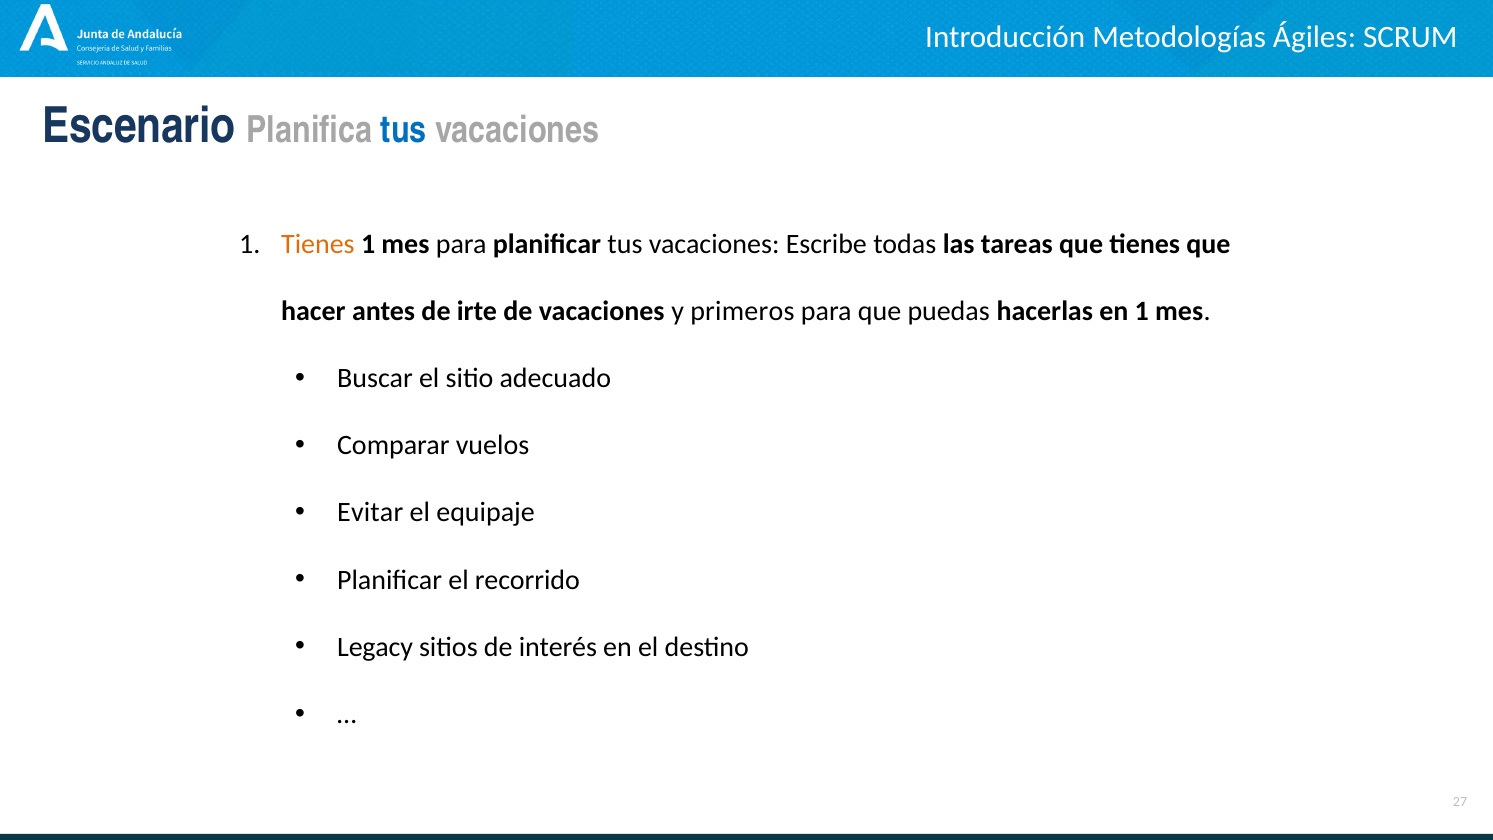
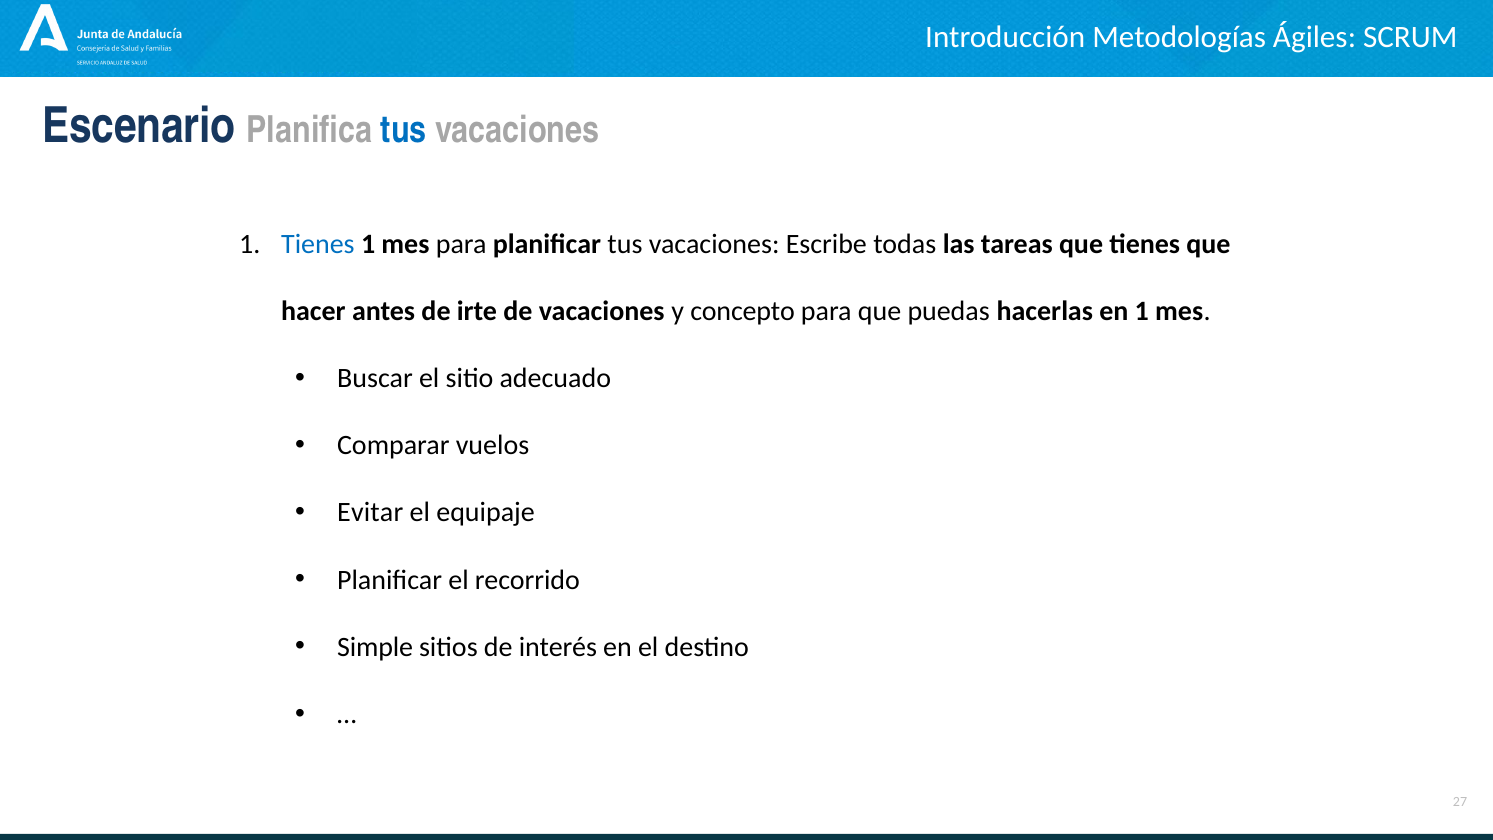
Tienes at (318, 244) colour: orange -> blue
primeros: primeros -> concepto
Legacy: Legacy -> Simple
